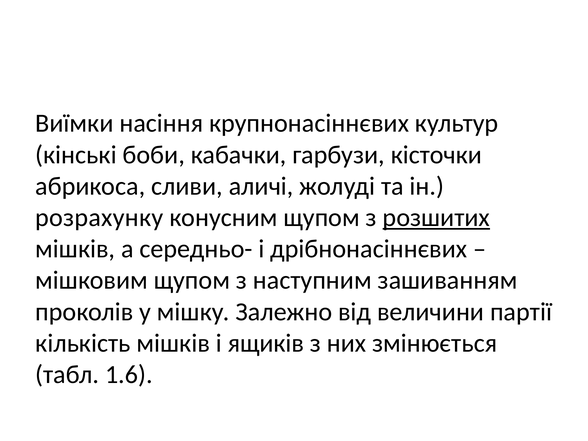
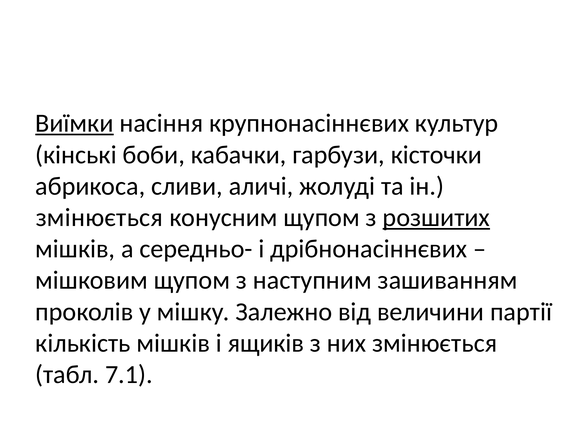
Виїмки underline: none -> present
розрахунку at (99, 218): розрахунку -> змінюється
1.6: 1.6 -> 7.1
